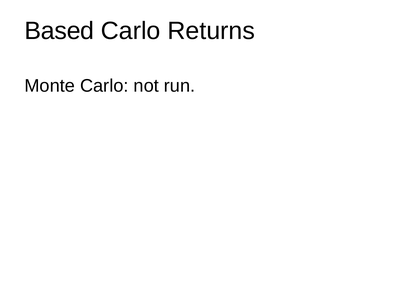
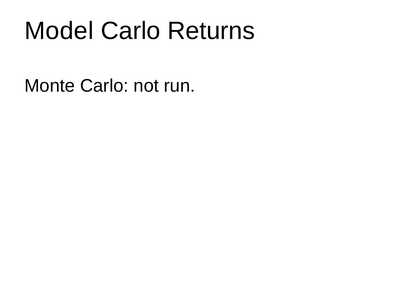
Based: Based -> Model
